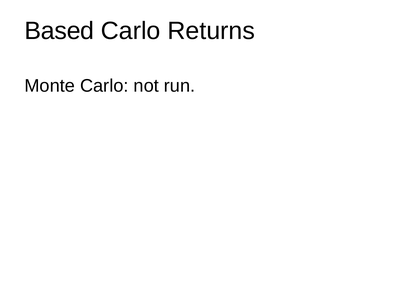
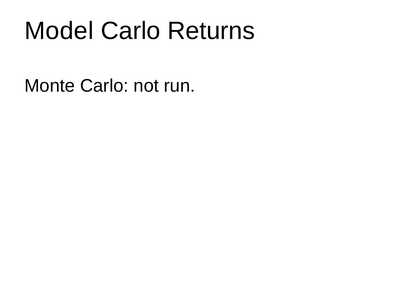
Based: Based -> Model
